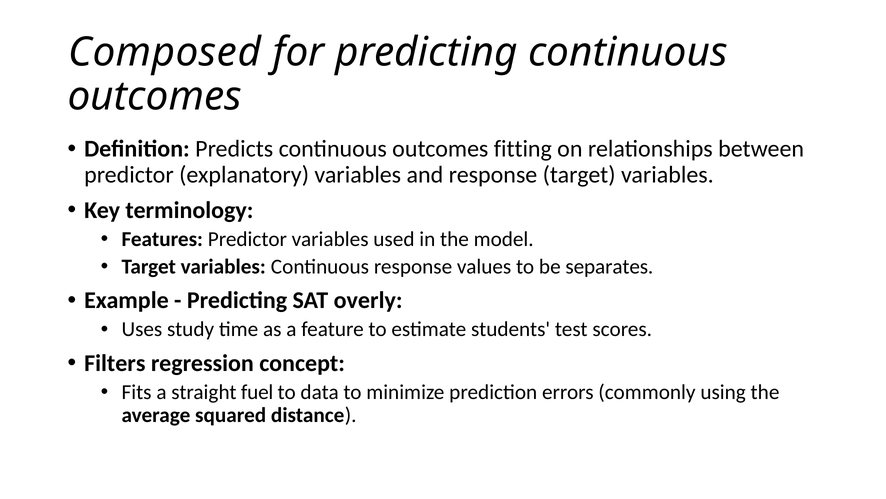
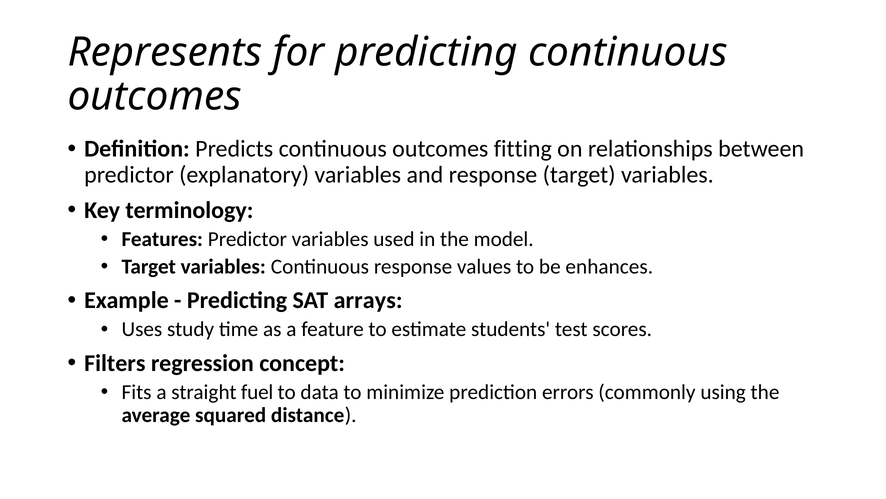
Composed: Composed -> Represents
separates: separates -> enhances
overly: overly -> arrays
